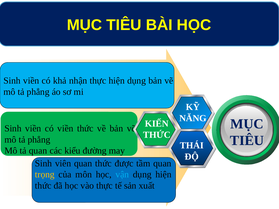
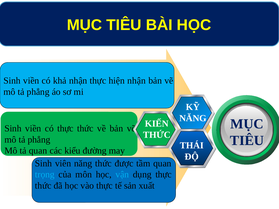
hiện dụng: dụng -> nhận
có viền: viền -> thực
viên quan: quan -> năng
trọng colour: yellow -> light blue
dụng hiện: hiện -> thực
